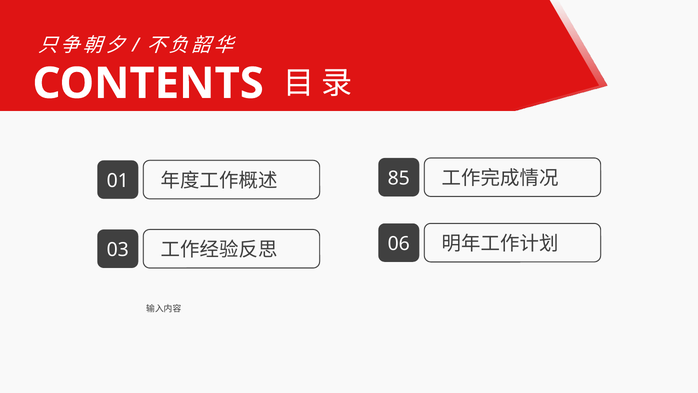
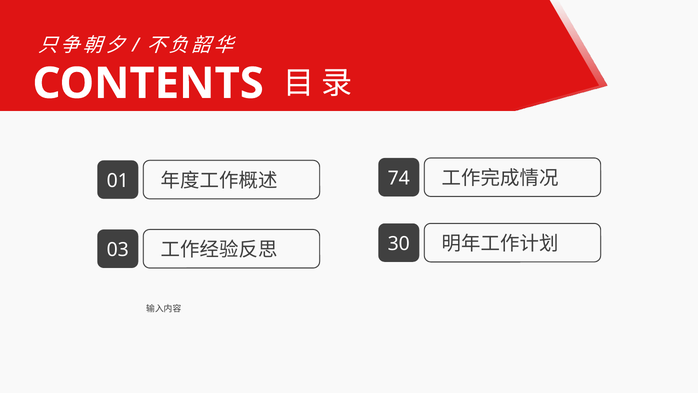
85: 85 -> 74
06: 06 -> 30
